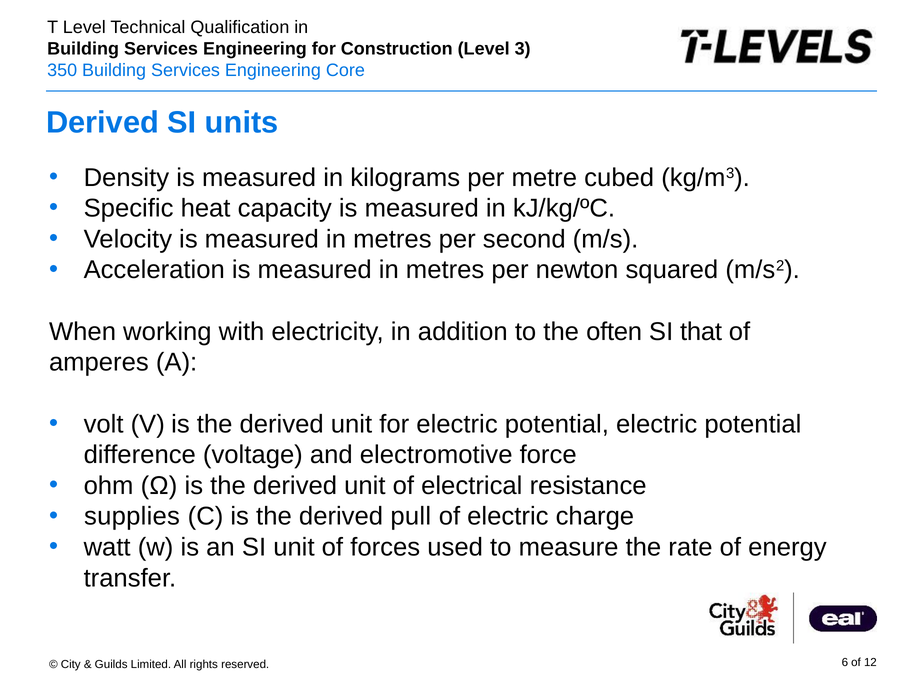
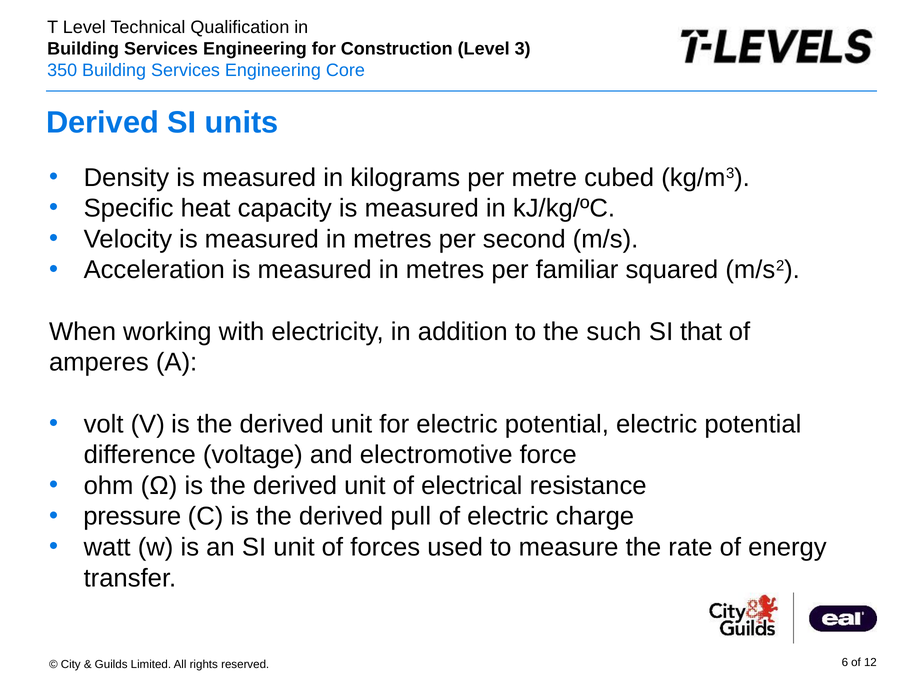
newton: newton -> familiar
often: often -> such
supplies: supplies -> pressure
